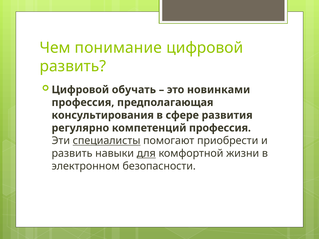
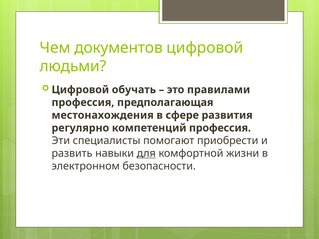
понимание: понимание -> документов
развить at (73, 66): развить -> людьми
новинками: новинками -> правилами
консультирования: консультирования -> местонахождения
специалисты underline: present -> none
